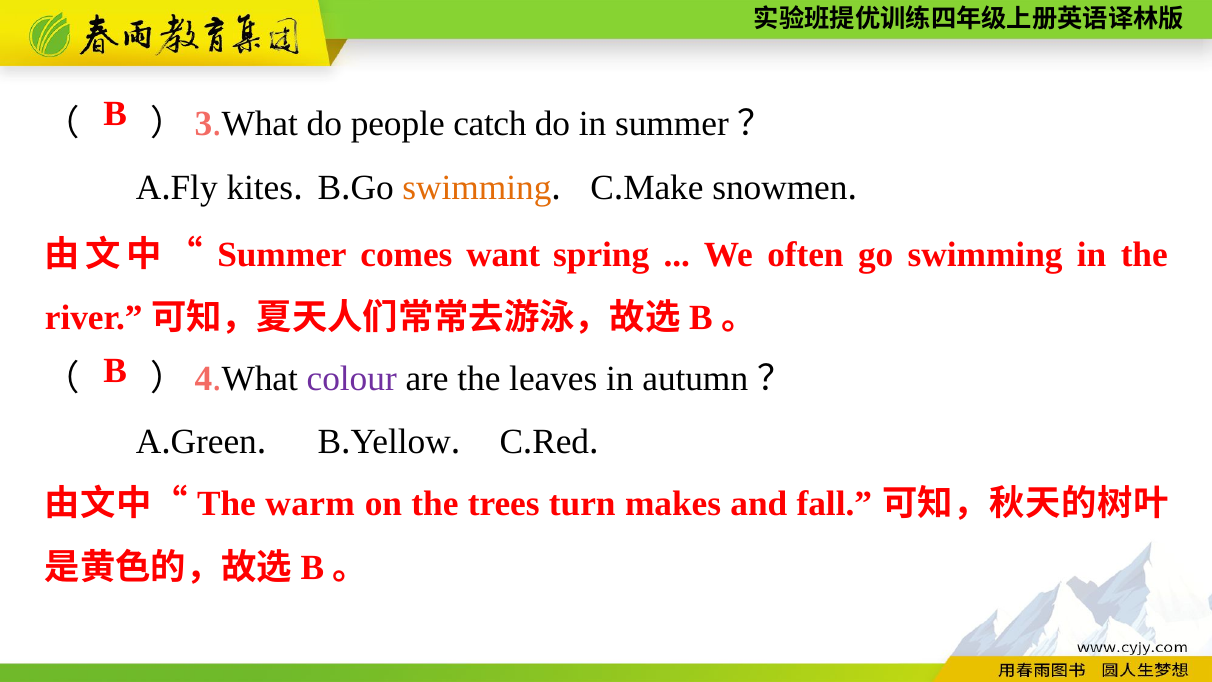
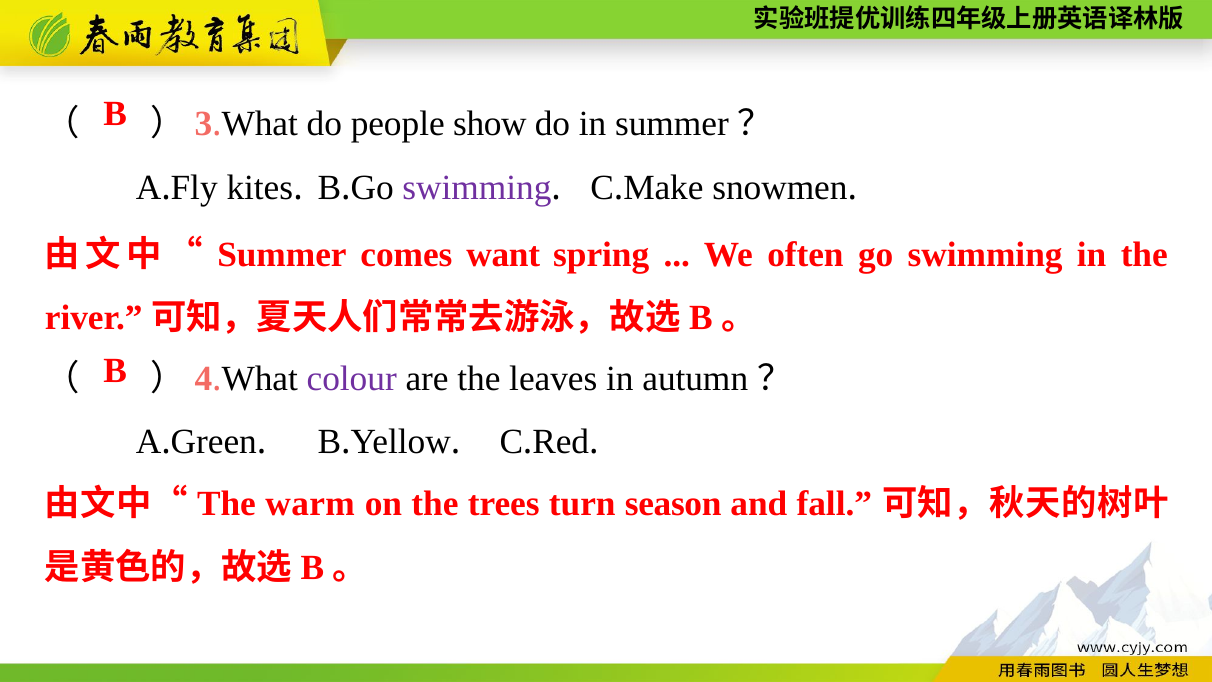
catch: catch -> show
swimming at (477, 187) colour: orange -> purple
makes: makes -> season
